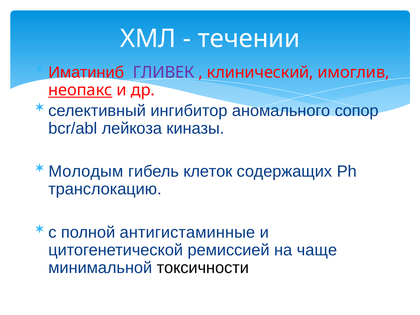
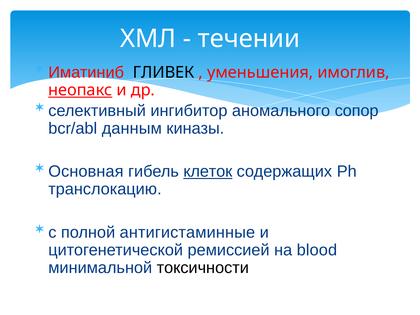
ГЛИВЕК colour: purple -> black
клинический: клинический -> уменьшения
лейкоза: лейкоза -> данным
Молодым: Молодым -> Основная
клеток underline: none -> present
чаще: чаще -> blood
